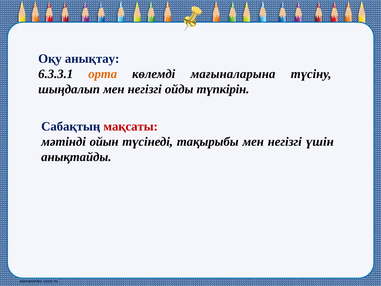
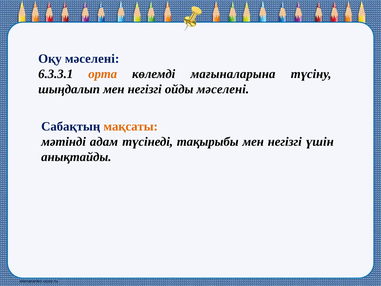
Оқу анықтау: анықтау -> мәселені
ойды түпкірін: түпкірін -> мәселені
мақсаты colour: red -> orange
ойын: ойын -> адам
